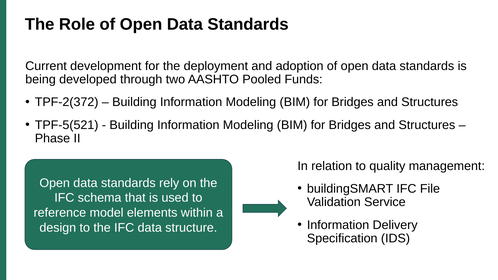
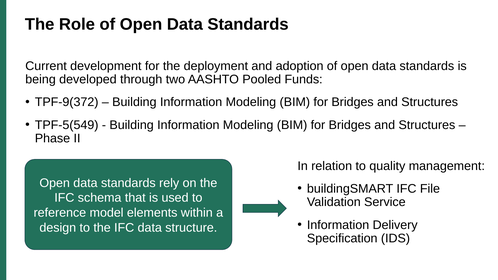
TPF-2(372: TPF-2(372 -> TPF-9(372
TPF-5(521: TPF-5(521 -> TPF-5(549
